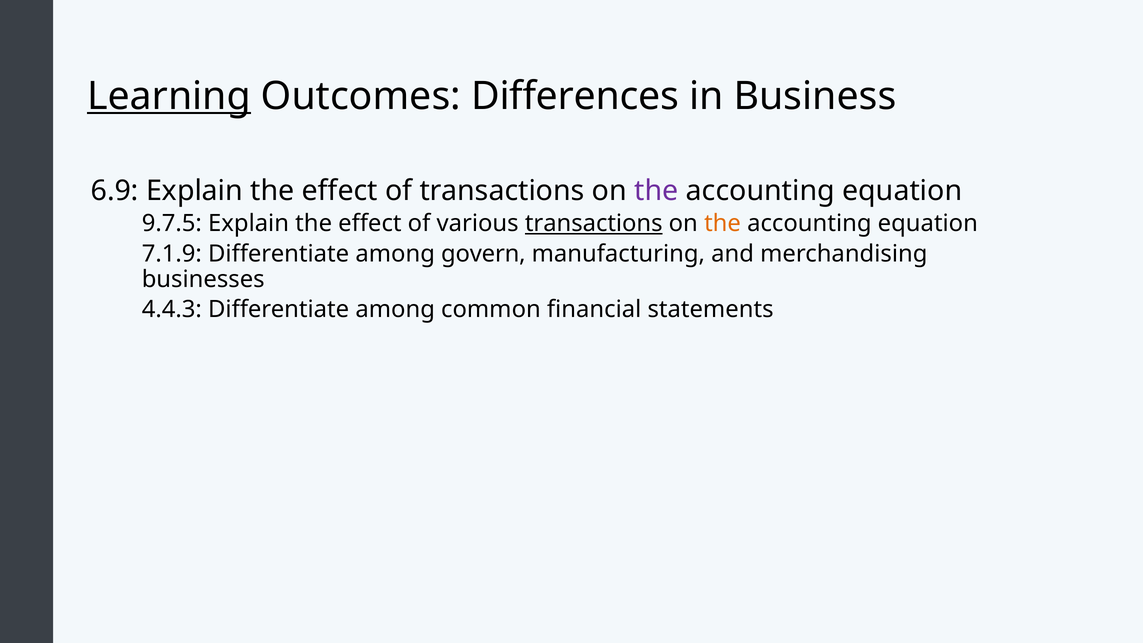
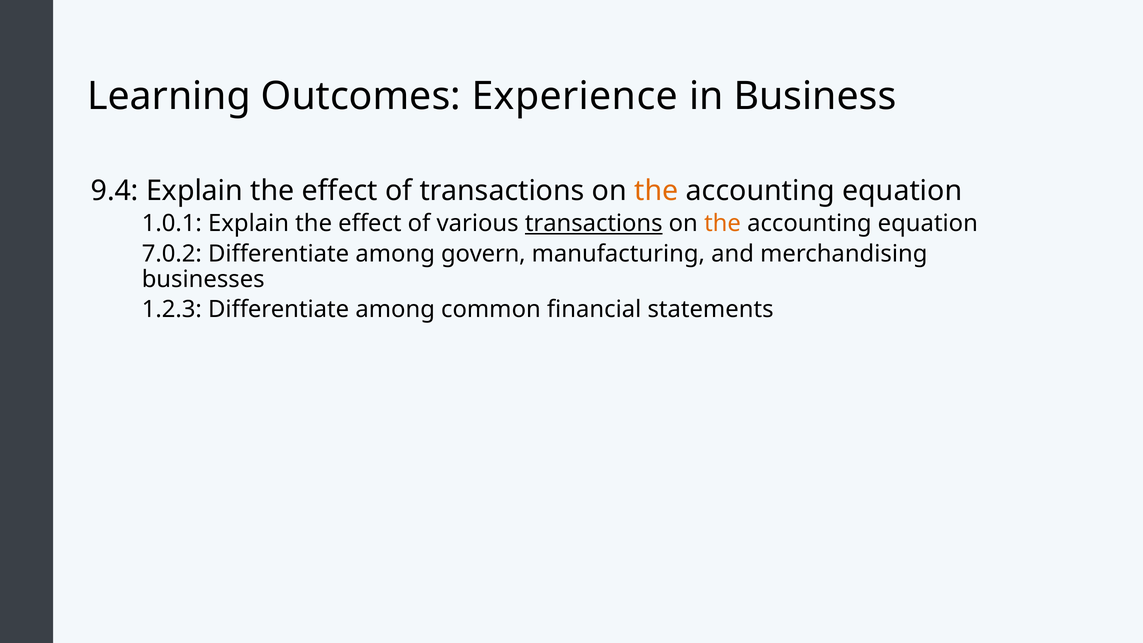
Learning underline: present -> none
Differences: Differences -> Experience
6.9: 6.9 -> 9.4
the at (656, 191) colour: purple -> orange
9.7.5: 9.7.5 -> 1.0.1
7.1.9: 7.1.9 -> 7.0.2
4.4.3: 4.4.3 -> 1.2.3
